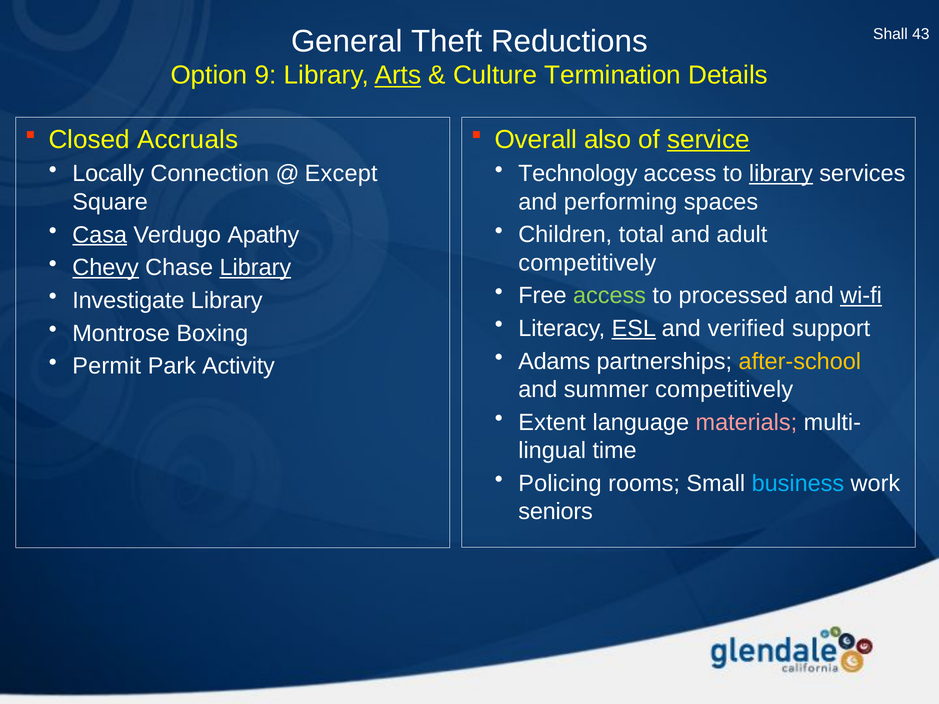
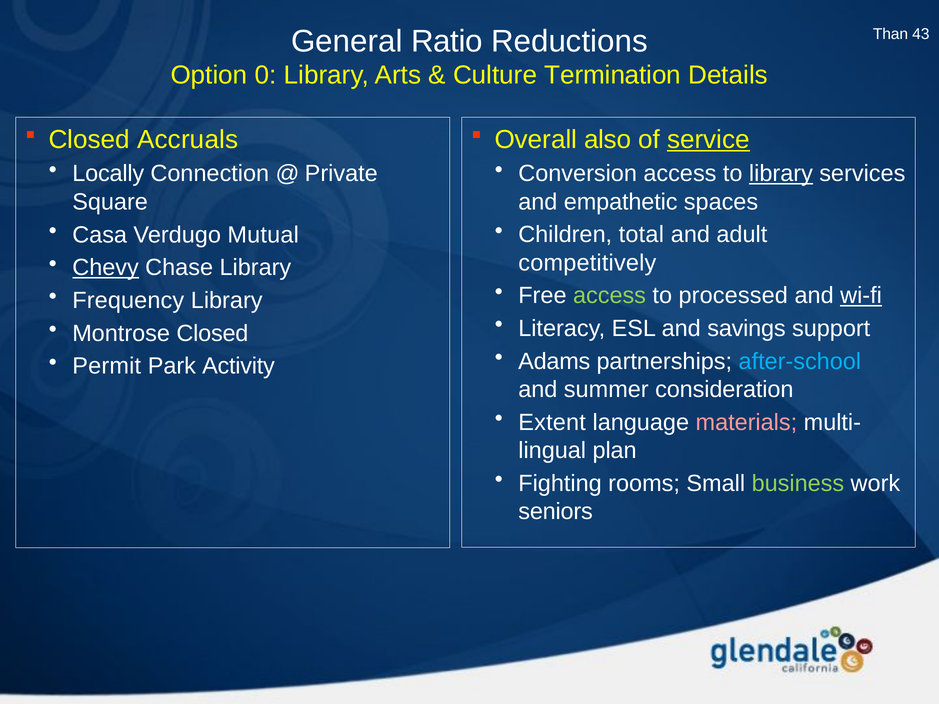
Shall: Shall -> Than
Theft: Theft -> Ratio
9: 9 -> 0
Arts underline: present -> none
Technology: Technology -> Conversion
Except: Except -> Private
performing: performing -> empathetic
Casa underline: present -> none
Apathy: Apathy -> Mutual
Library at (255, 268) underline: present -> none
Investigate: Investigate -> Frequency
ESL underline: present -> none
verified: verified -> savings
Montrose Boxing: Boxing -> Closed
after-school colour: yellow -> light blue
summer competitively: competitively -> consideration
time: time -> plan
Policing: Policing -> Fighting
business colour: light blue -> light green
